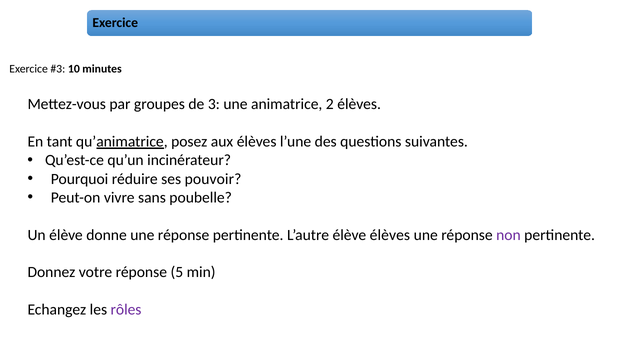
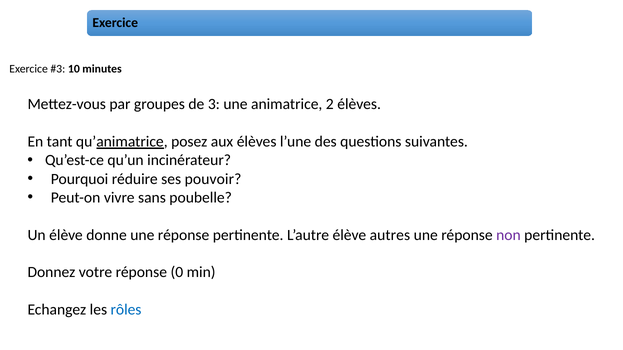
élève élèves: élèves -> autres
5: 5 -> 0
rôles colour: purple -> blue
